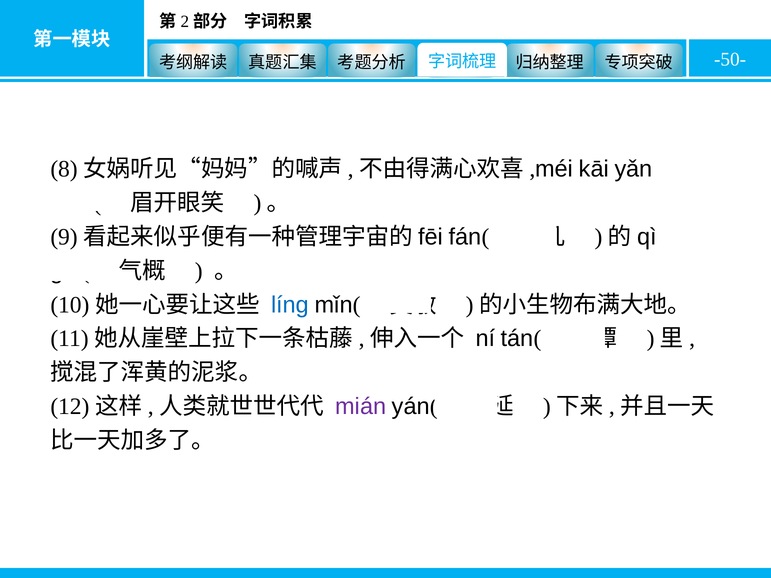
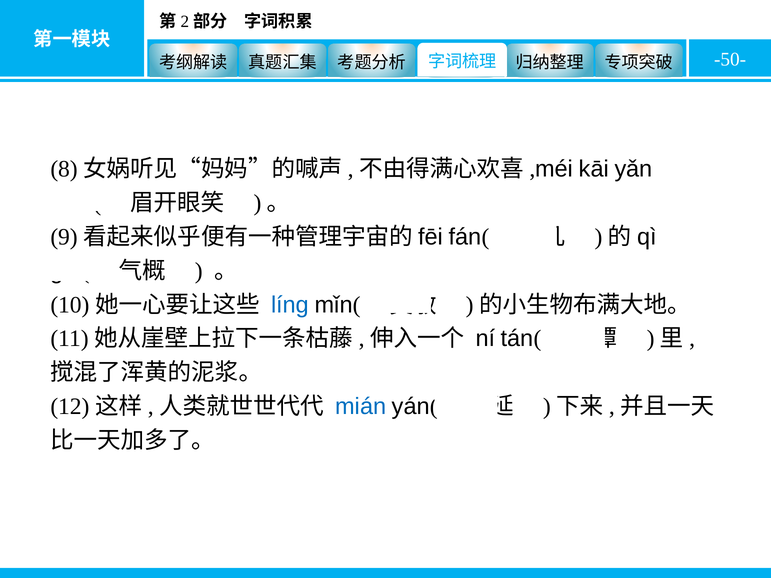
mián colour: purple -> blue
